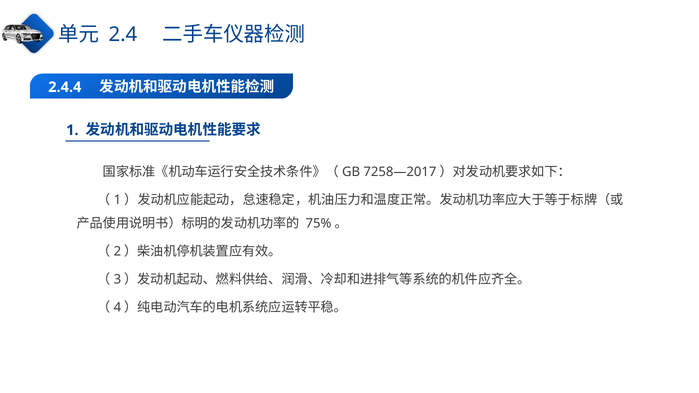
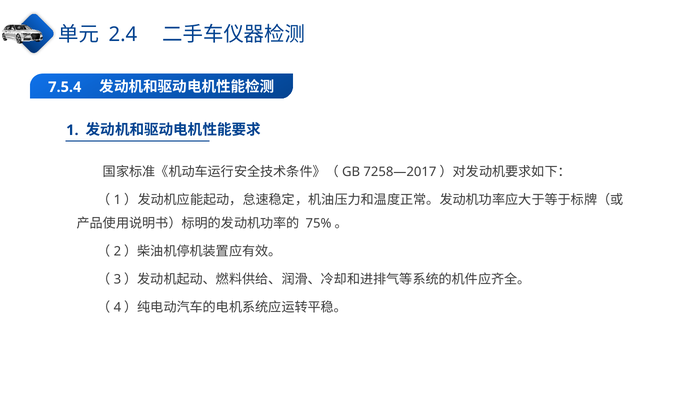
2.4.4: 2.4.4 -> 7.5.4
